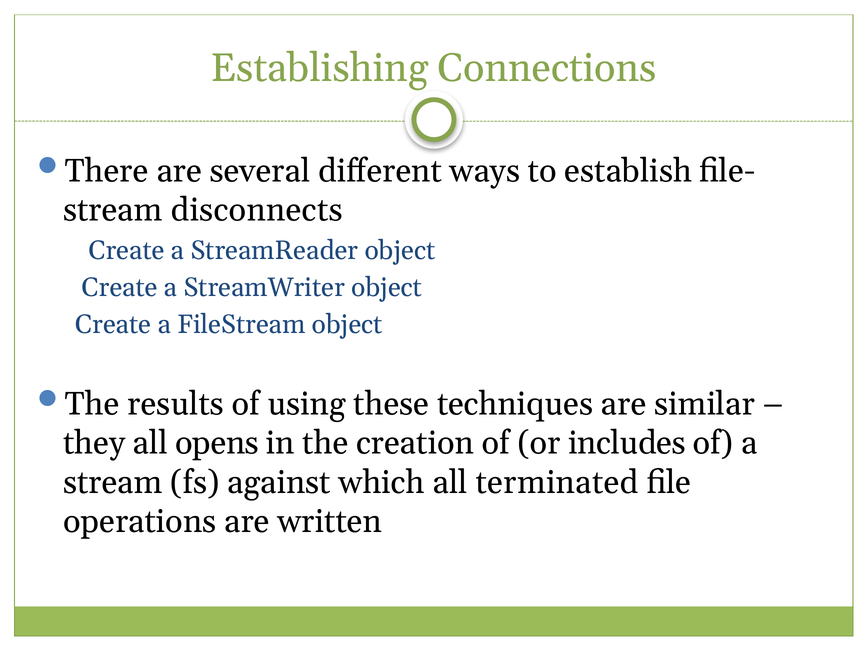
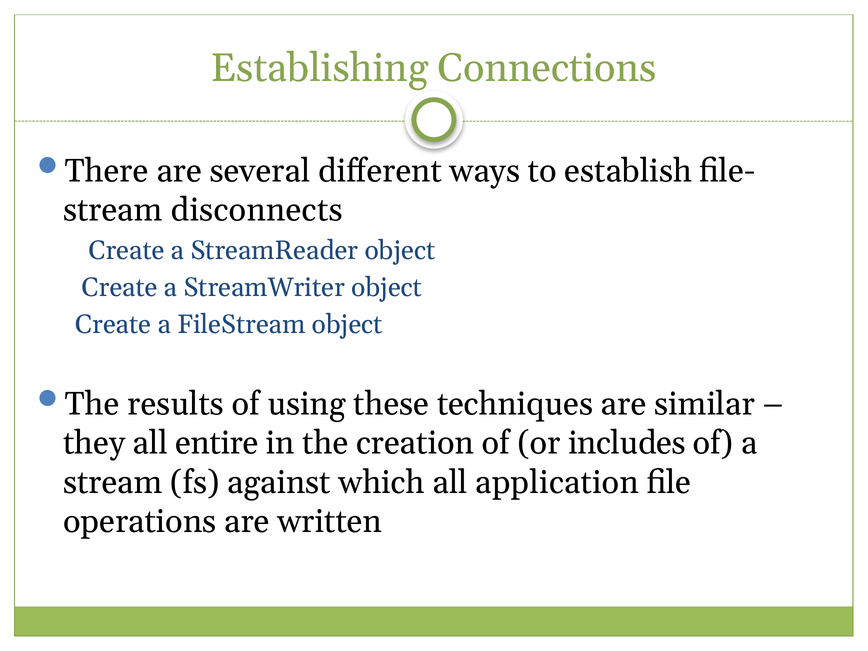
opens: opens -> entire
terminated: terminated -> application
